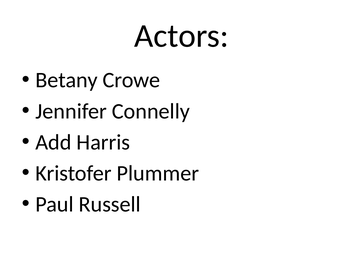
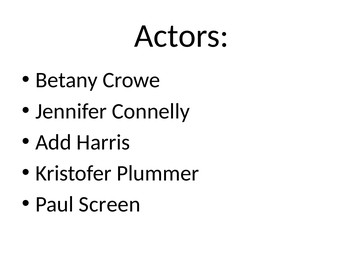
Russell: Russell -> Screen
